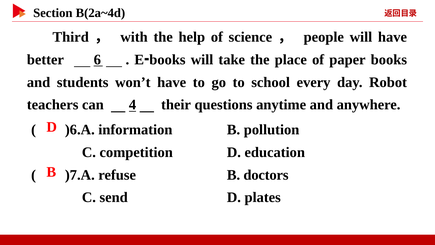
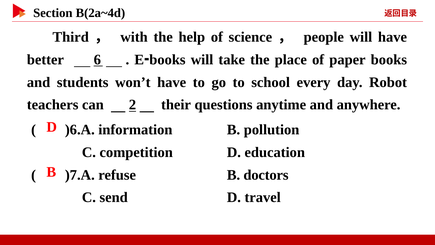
4: 4 -> 2
plates: plates -> travel
